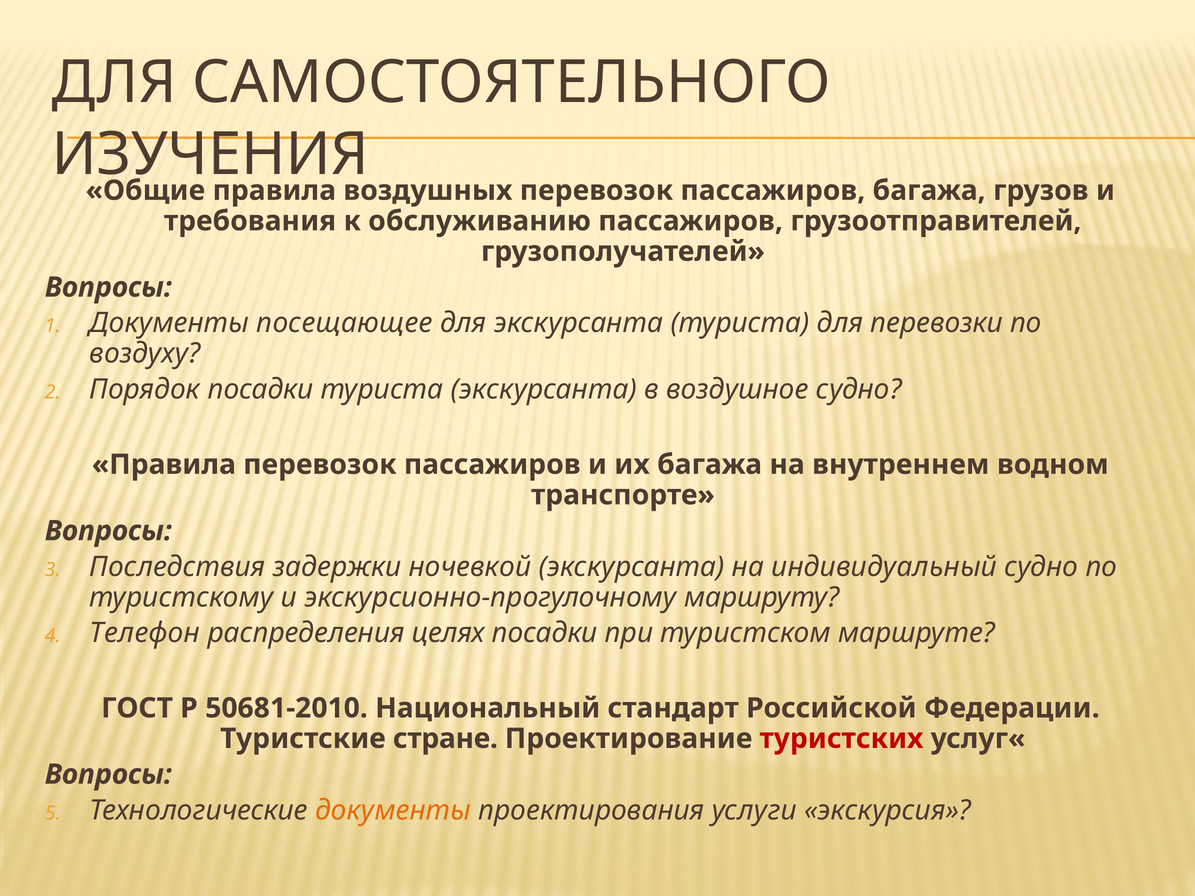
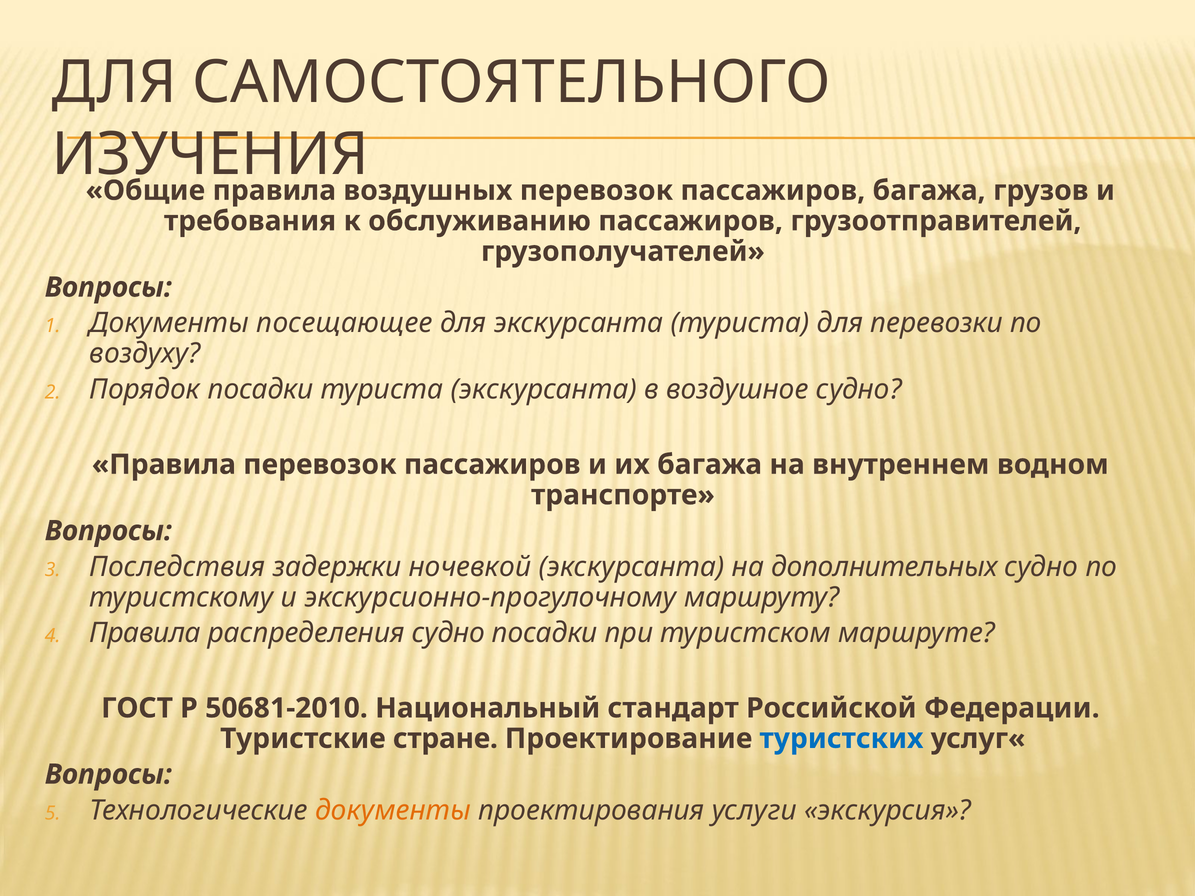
индивидуальный: индивидуальный -> дополнительных
Телефон at (145, 633): Телефон -> Правила
распределения целях: целях -> судно
туристских colour: red -> blue
